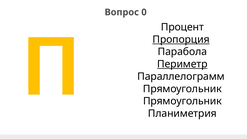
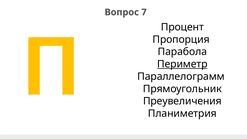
0: 0 -> 7
Пропорция underline: present -> none
Прямоугольник at (182, 101): Прямоугольник -> Преувеличения
